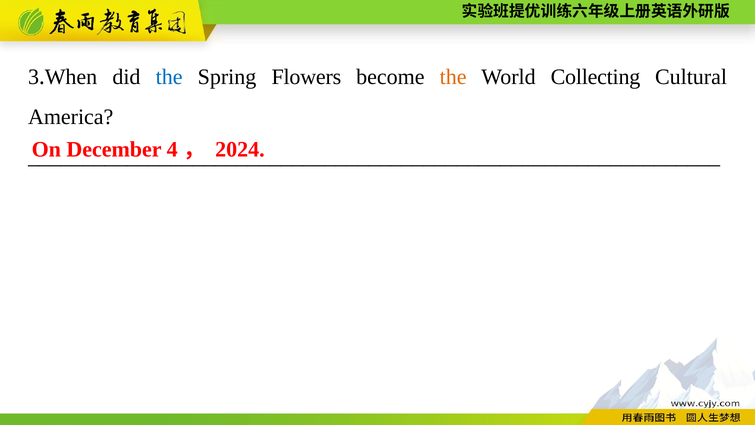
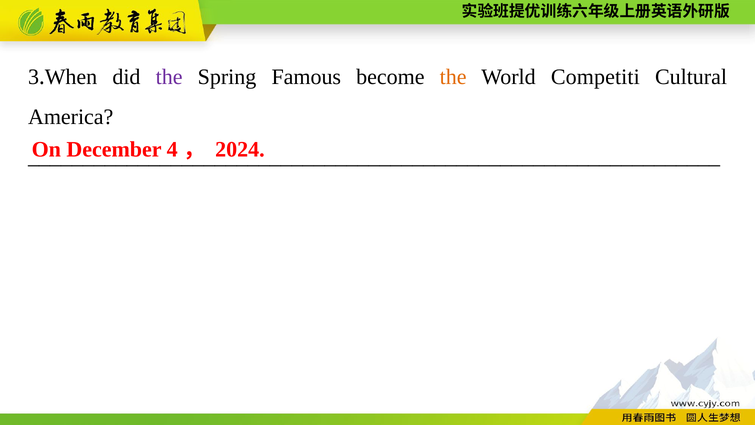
the at (169, 77) colour: blue -> purple
Flowers: Flowers -> Famous
Collecting: Collecting -> Competiti
